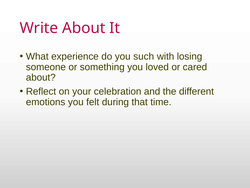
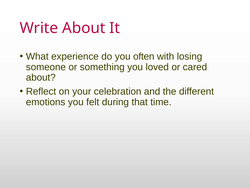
such: such -> often
